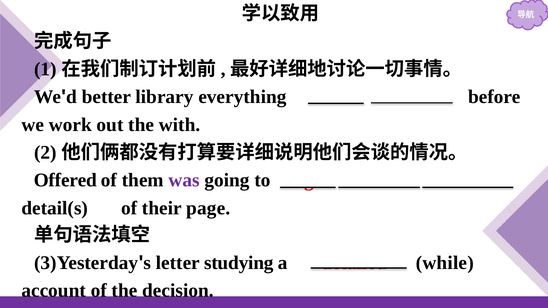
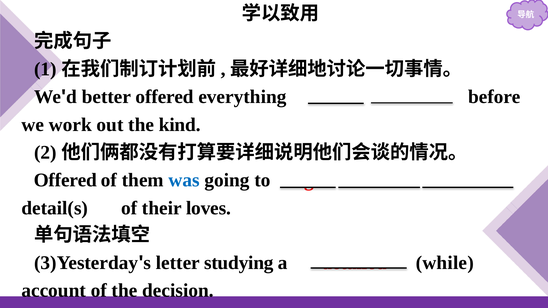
better library: library -> offered
with: with -> kind
was colour: purple -> blue
page: page -> loves
